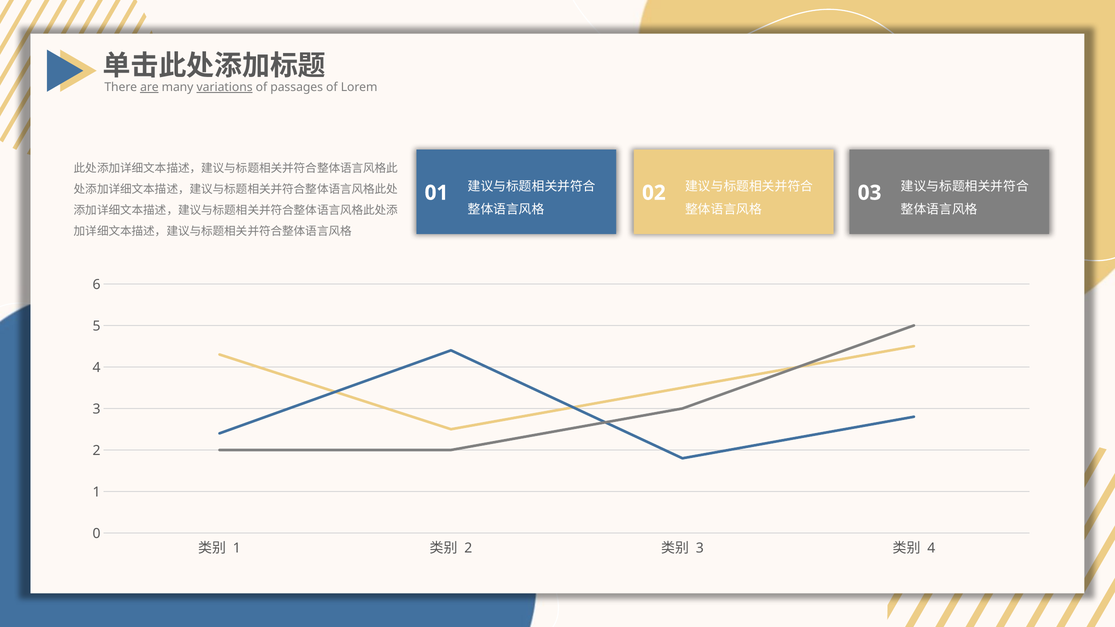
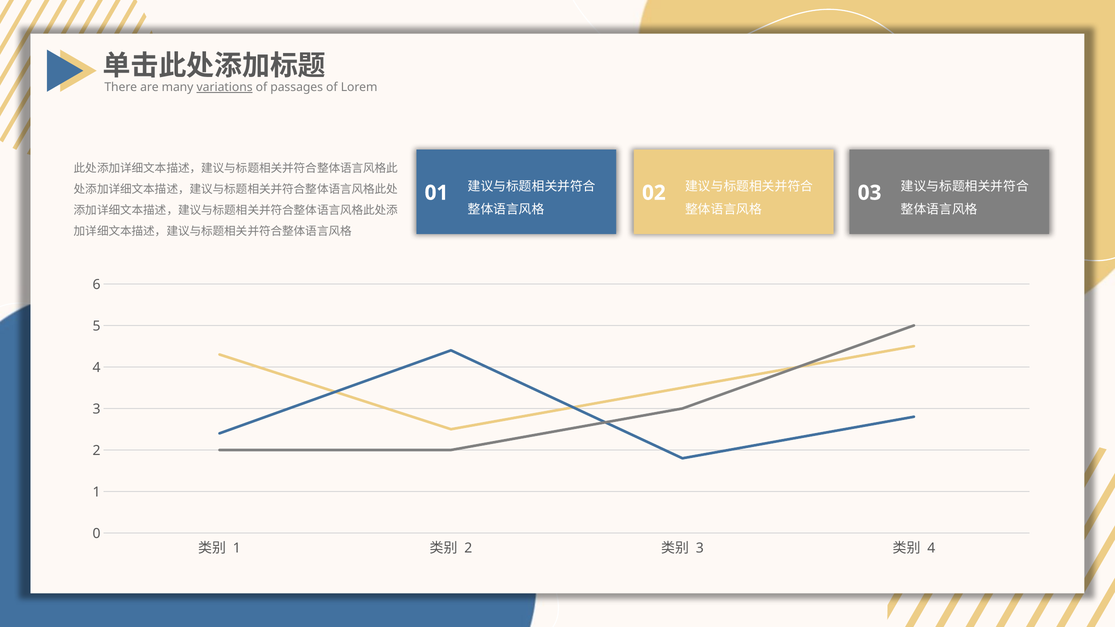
are underline: present -> none
